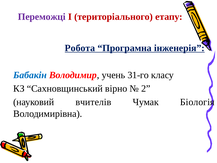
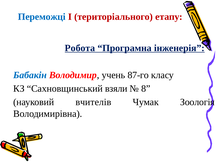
Переможці colour: purple -> blue
31-го: 31-го -> 87-го
вірно: вірно -> взяли
2: 2 -> 8
Біологія: Біологія -> Зоологія
